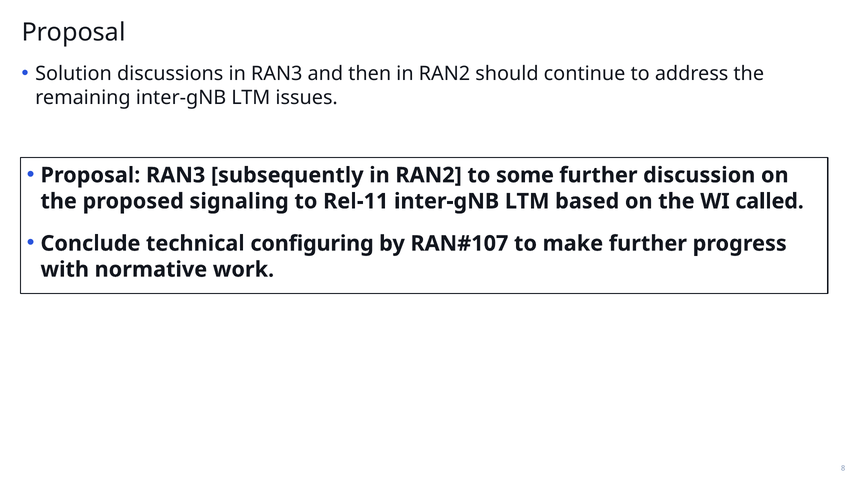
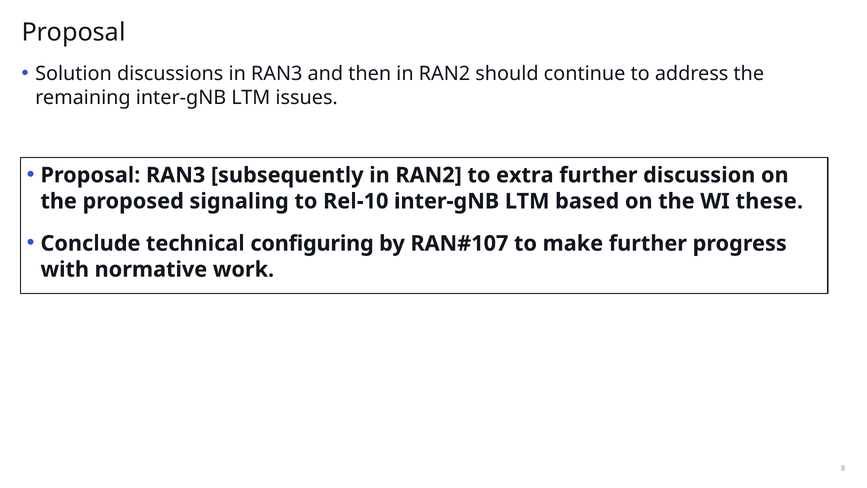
some: some -> extra
Rel-11: Rel-11 -> Rel-10
called: called -> these
